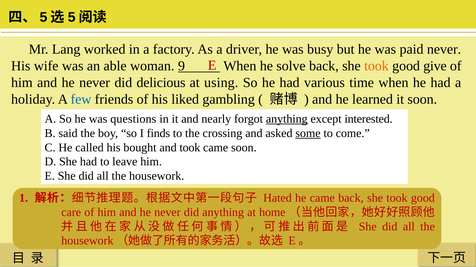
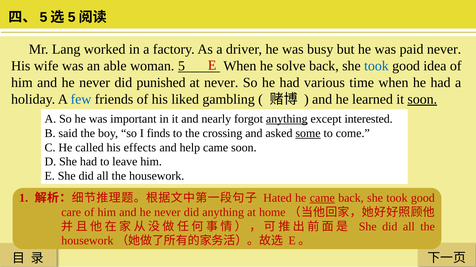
woman 9: 9 -> 5
took at (376, 66) colour: orange -> blue
give: give -> idea
delicious: delicious -> punished
at using: using -> never
soon at (422, 99) underline: none -> present
questions: questions -> important
bought: bought -> effects
and took: took -> help
came at (322, 199) underline: none -> present
